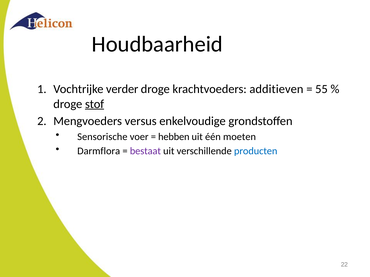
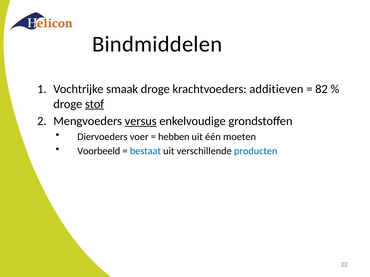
Houdbaarheid: Houdbaarheid -> Bindmiddelen
verder: verder -> smaak
55: 55 -> 82
versus underline: none -> present
Sensorische: Sensorische -> Diervoeders
Darmflora: Darmflora -> Voorbeeld
bestaat colour: purple -> blue
